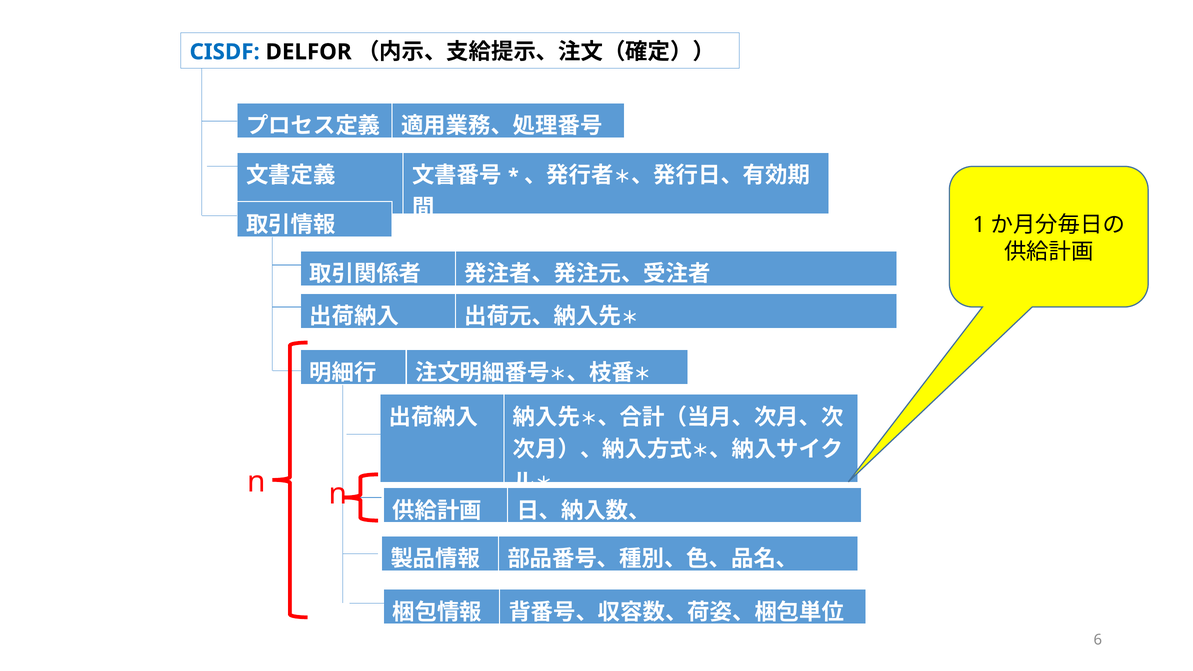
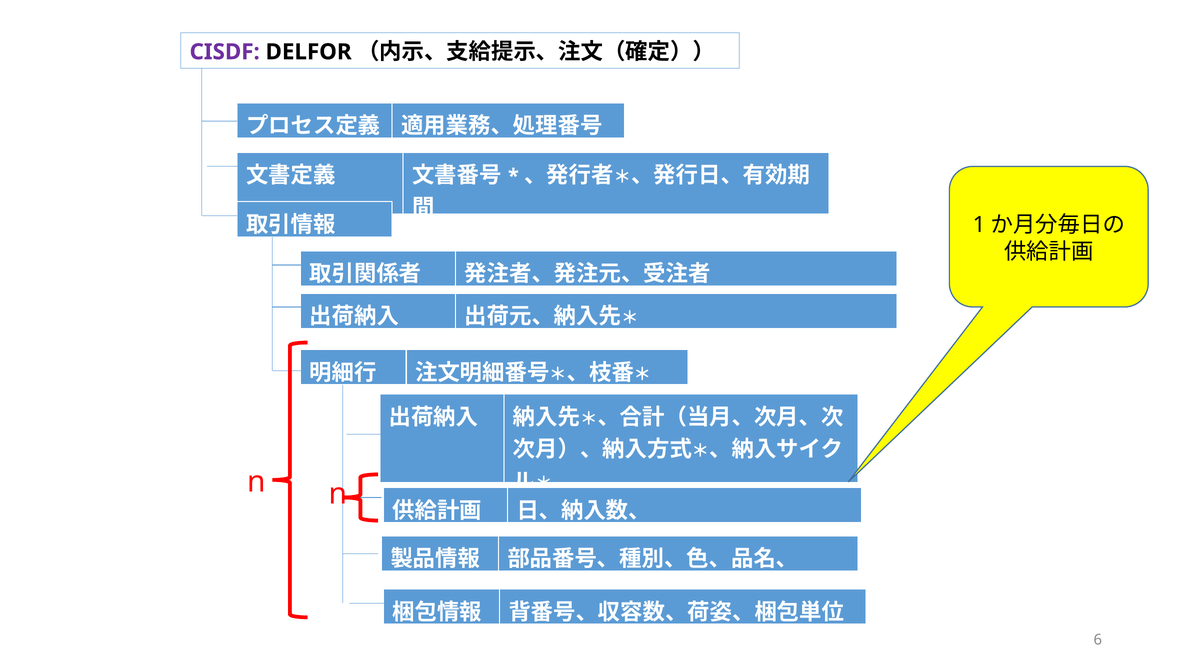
CISDF colour: blue -> purple
